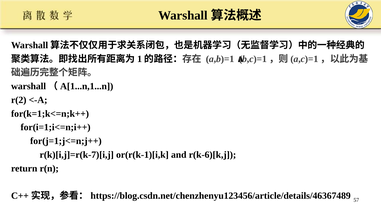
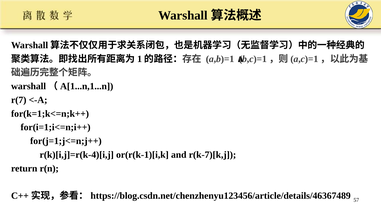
r(2: r(2 -> r(7
r(k)[i,j]=r(k-7)[i,j: r(k)[i,j]=r(k-7)[i,j -> r(k)[i,j]=r(k-4)[i,j
r(k-6)[k,j: r(k-6)[k,j -> r(k-7)[k,j
